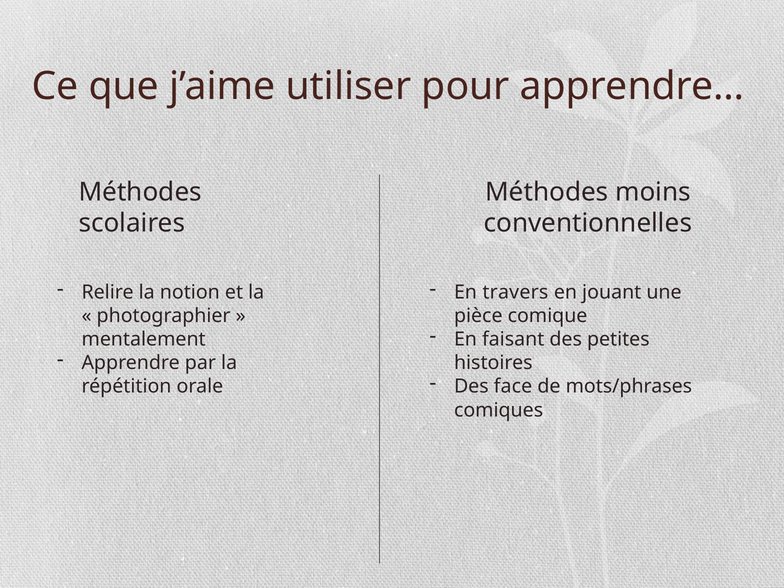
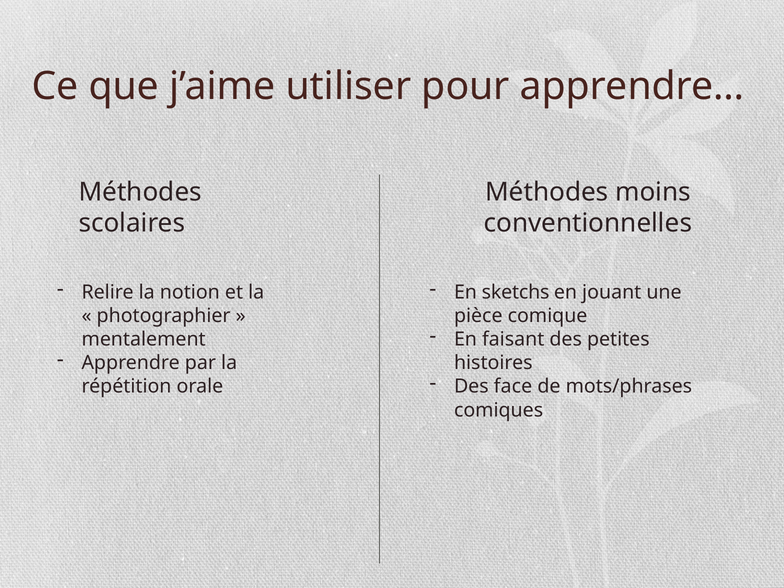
travers: travers -> sketchs
